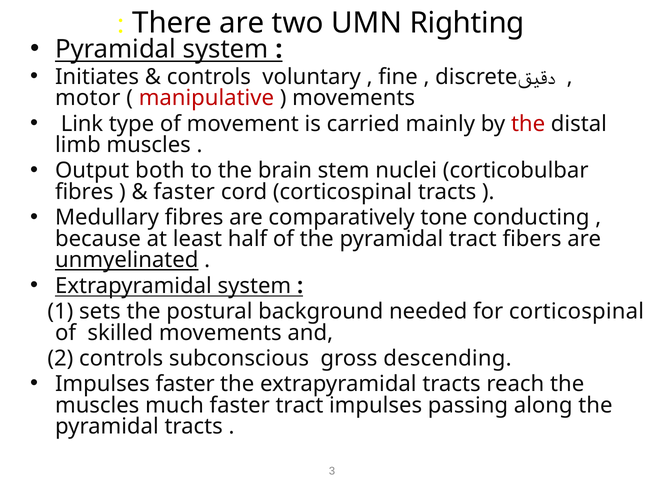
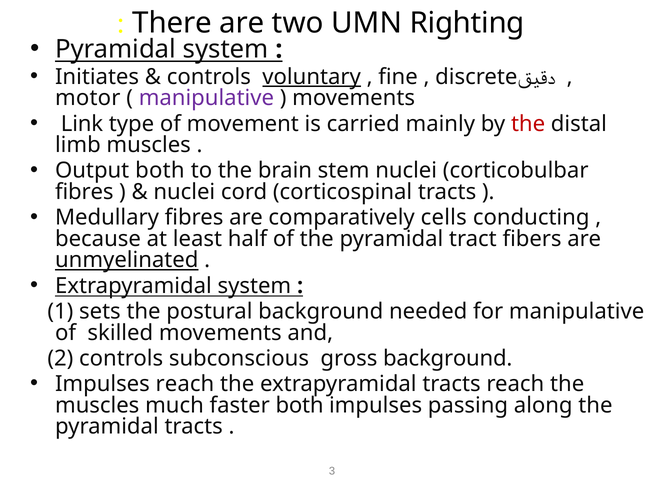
voluntary underline: none -> present
manipulative at (206, 98) colour: red -> purple
faster at (184, 192): faster -> nuclei
tone: tone -> cells
for corticospinal: corticospinal -> manipulative
gross descending: descending -> background
Impulses faster: faster -> reach
faster tract: tract -> both
